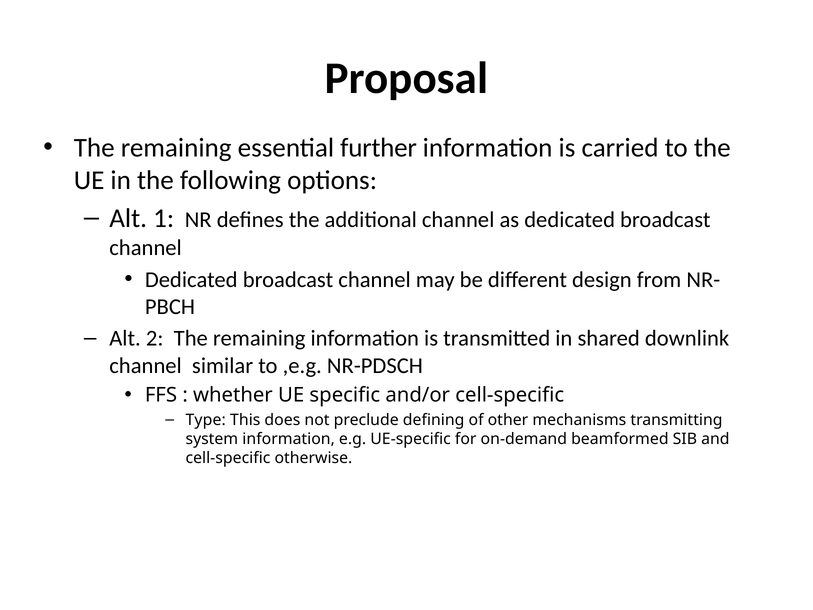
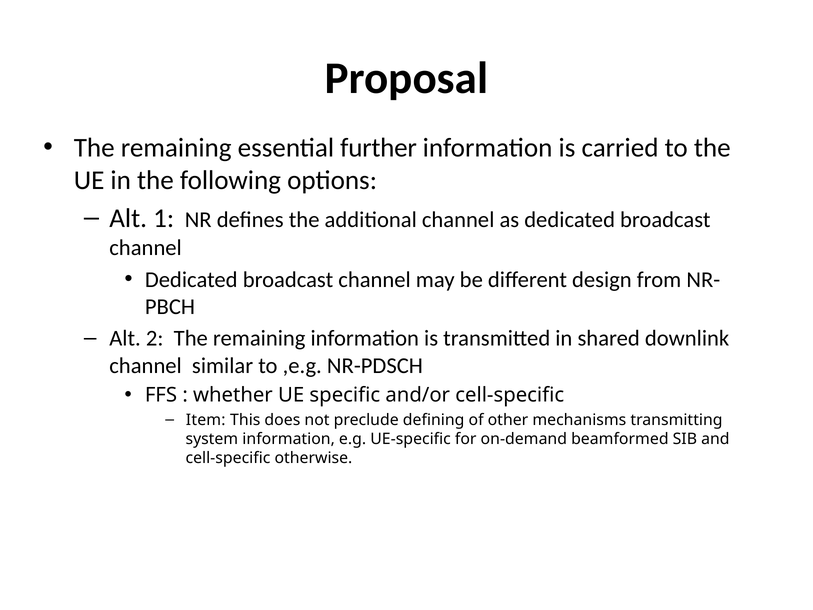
Type: Type -> Item
